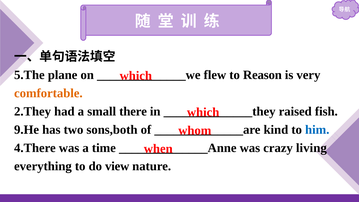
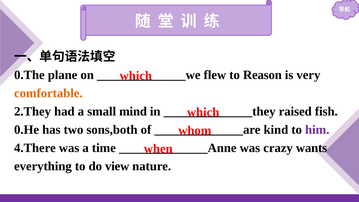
5.The: 5.The -> 0.The
there: there -> mind
9.He: 9.He -> 0.He
him colour: blue -> purple
living: living -> wants
